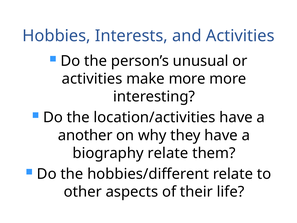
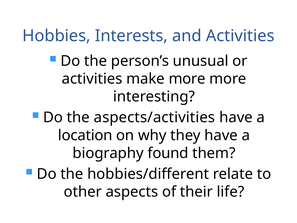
location/activities: location/activities -> aspects/activities
another: another -> location
biography relate: relate -> found
